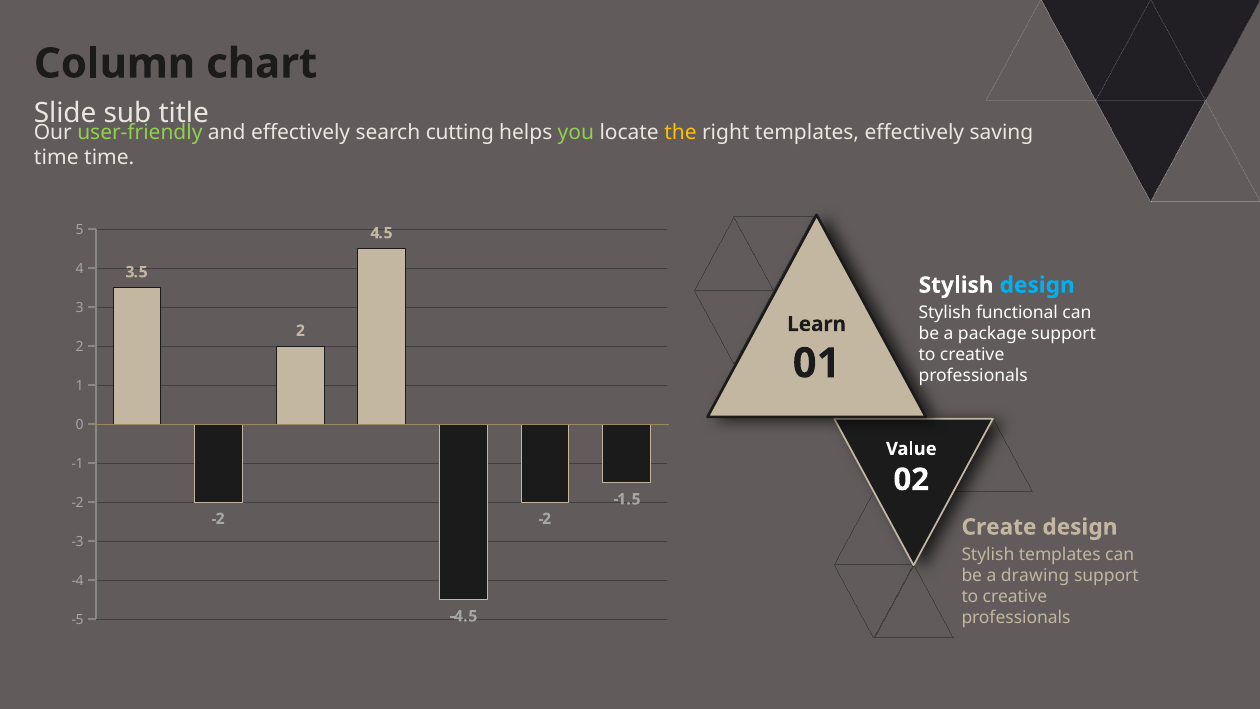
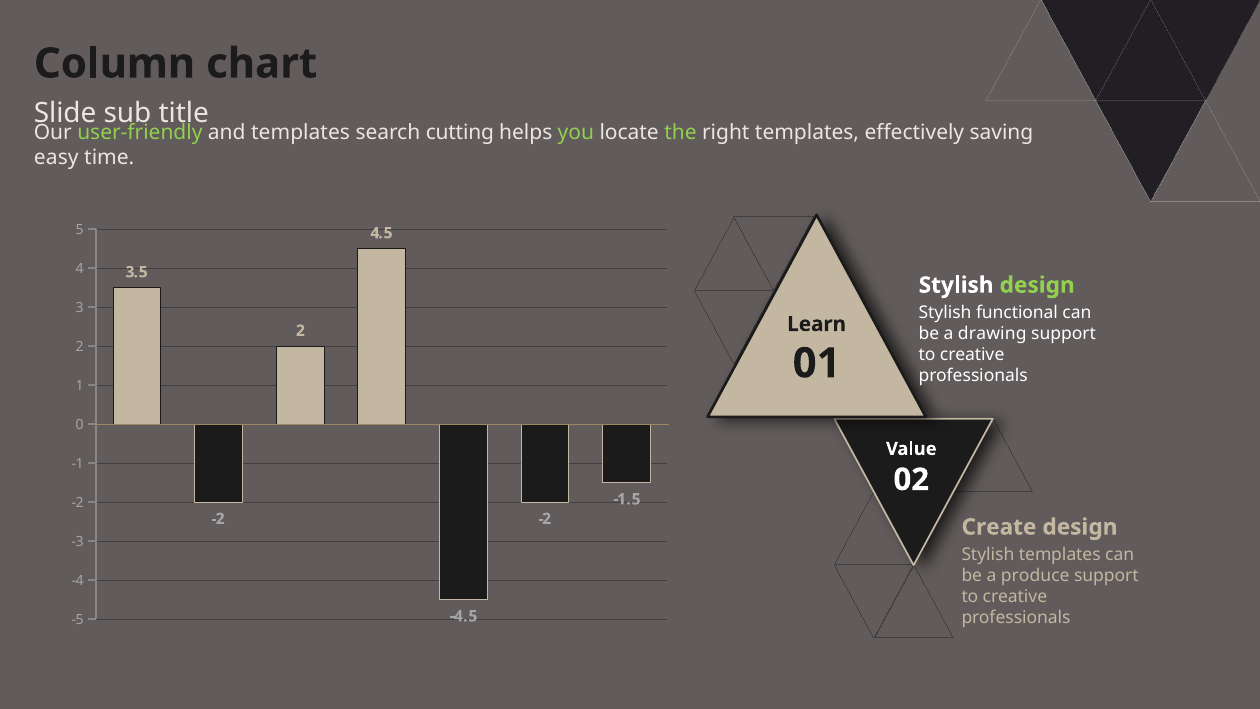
and effectively: effectively -> templates
the colour: yellow -> light green
time at (56, 158): time -> easy
design at (1037, 285) colour: light blue -> light green
package: package -> drawing
drawing: drawing -> produce
